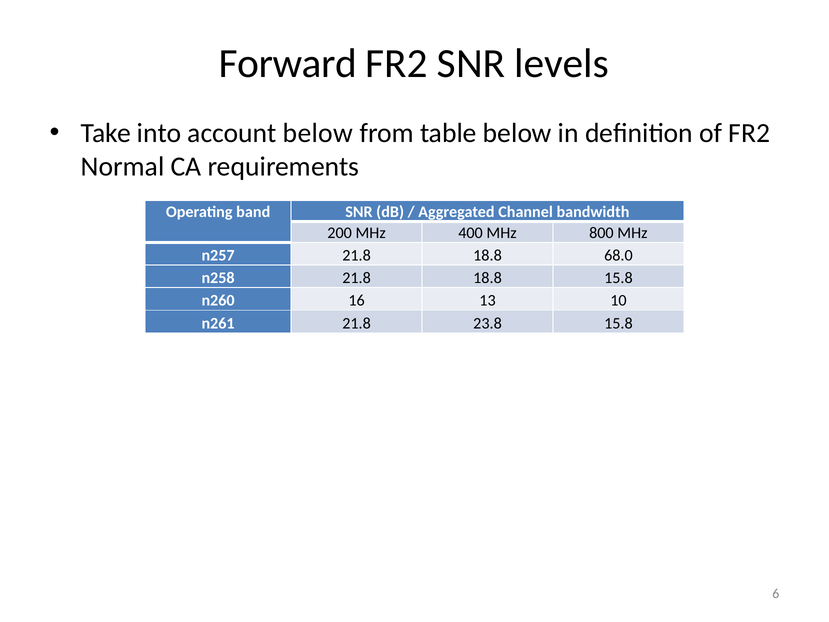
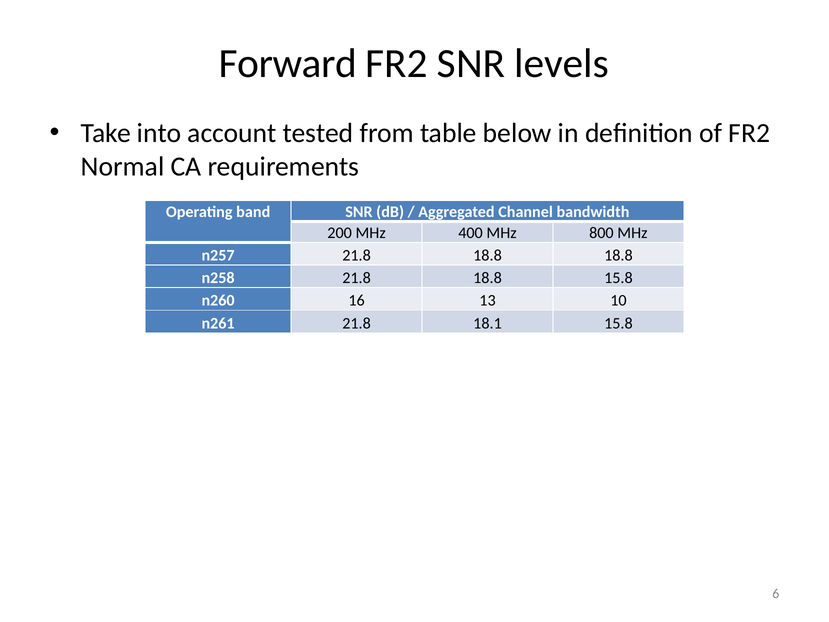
account below: below -> tested
18.8 68.0: 68.0 -> 18.8
23.8: 23.8 -> 18.1
